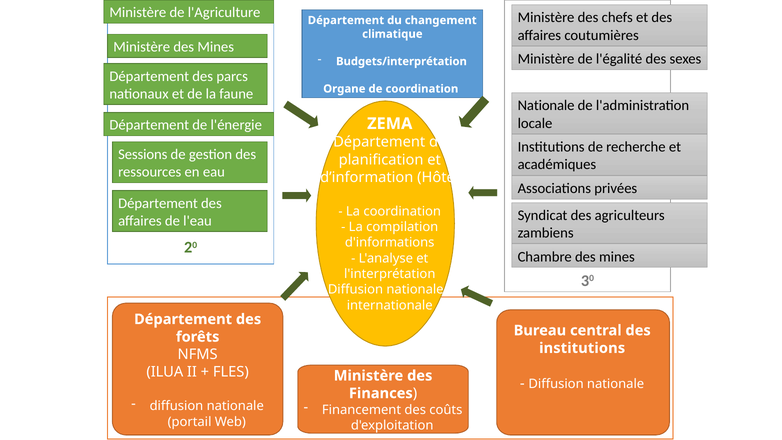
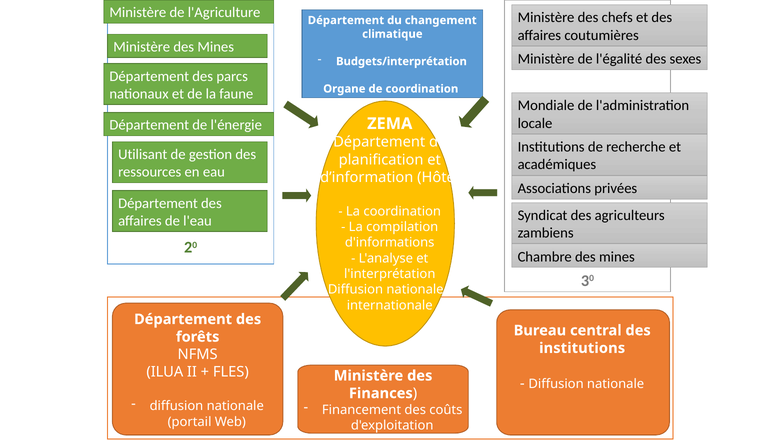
Nationale at (546, 106): Nationale -> Mondiale
Sessions: Sessions -> Utilisant
